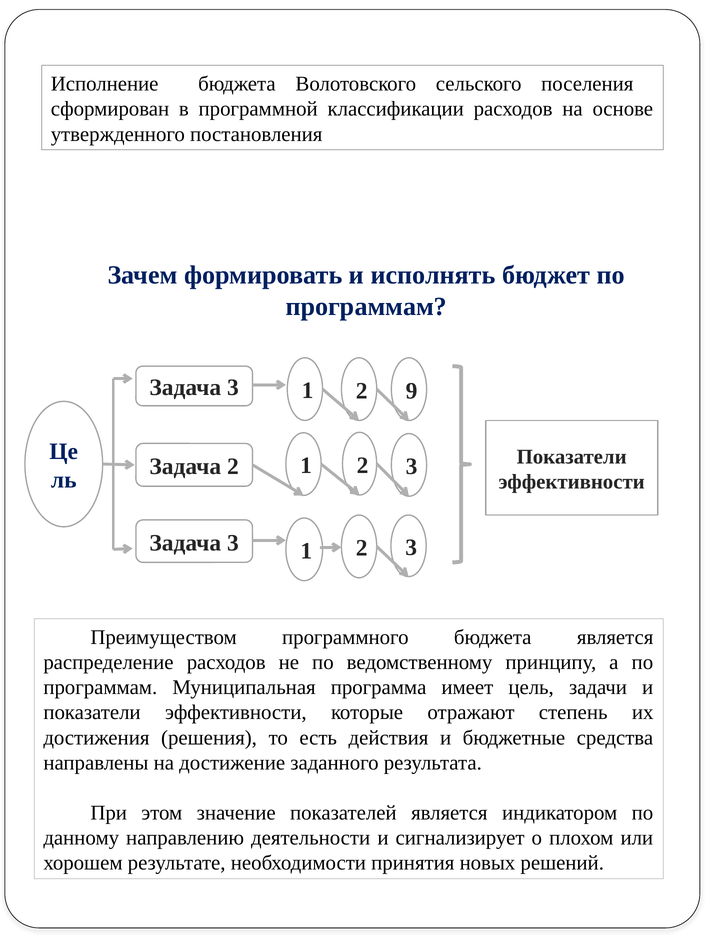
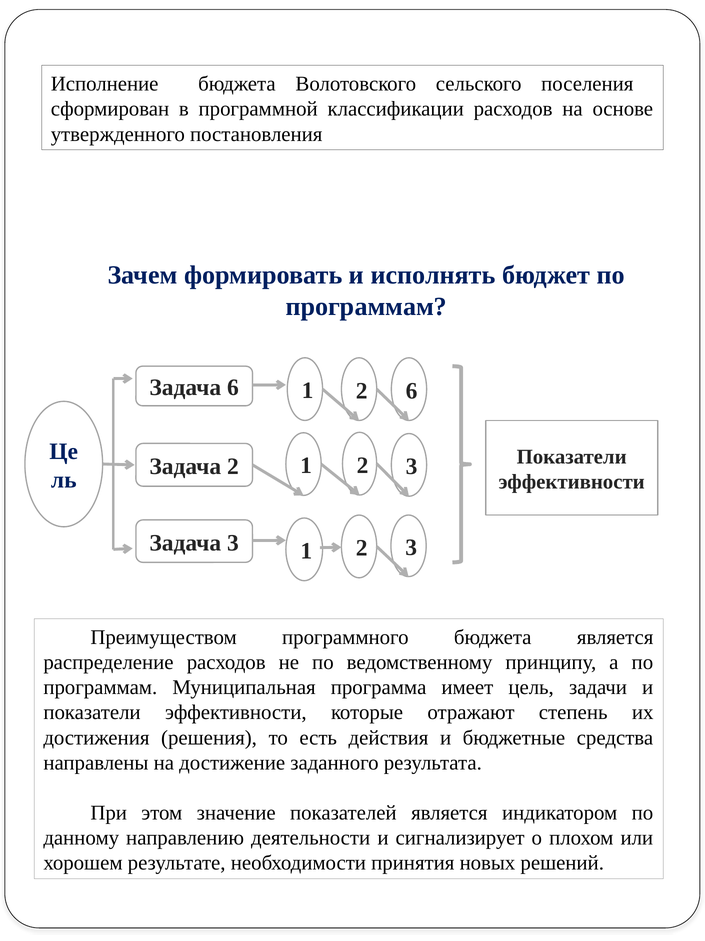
3 at (233, 387): 3 -> 6
2 9: 9 -> 6
